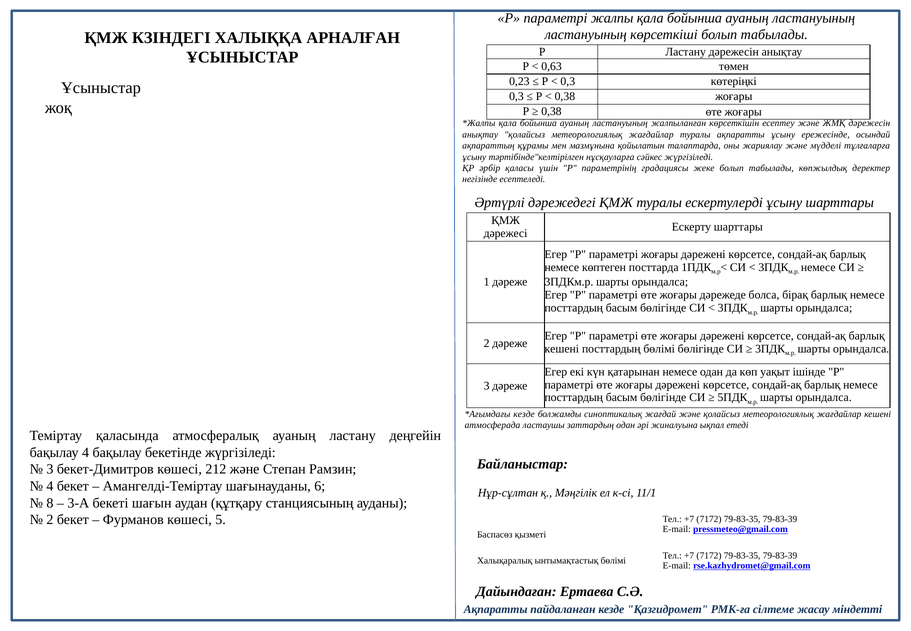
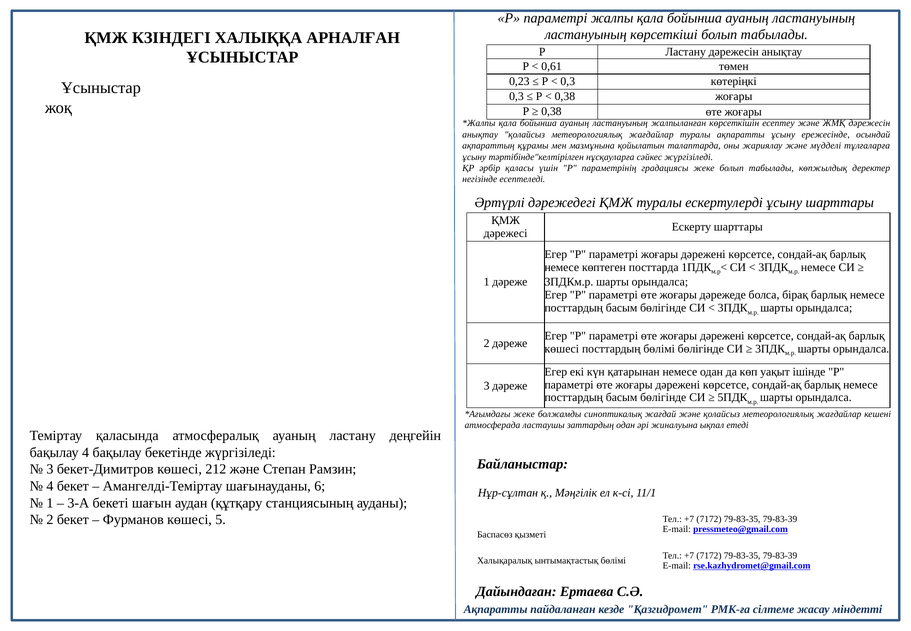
0,63: 0,63 -> 0,61
кешені at (562, 349): кешені -> көшесі
кезде at (524, 414): кезде -> жеке
8 at (50, 503): 8 -> 1
